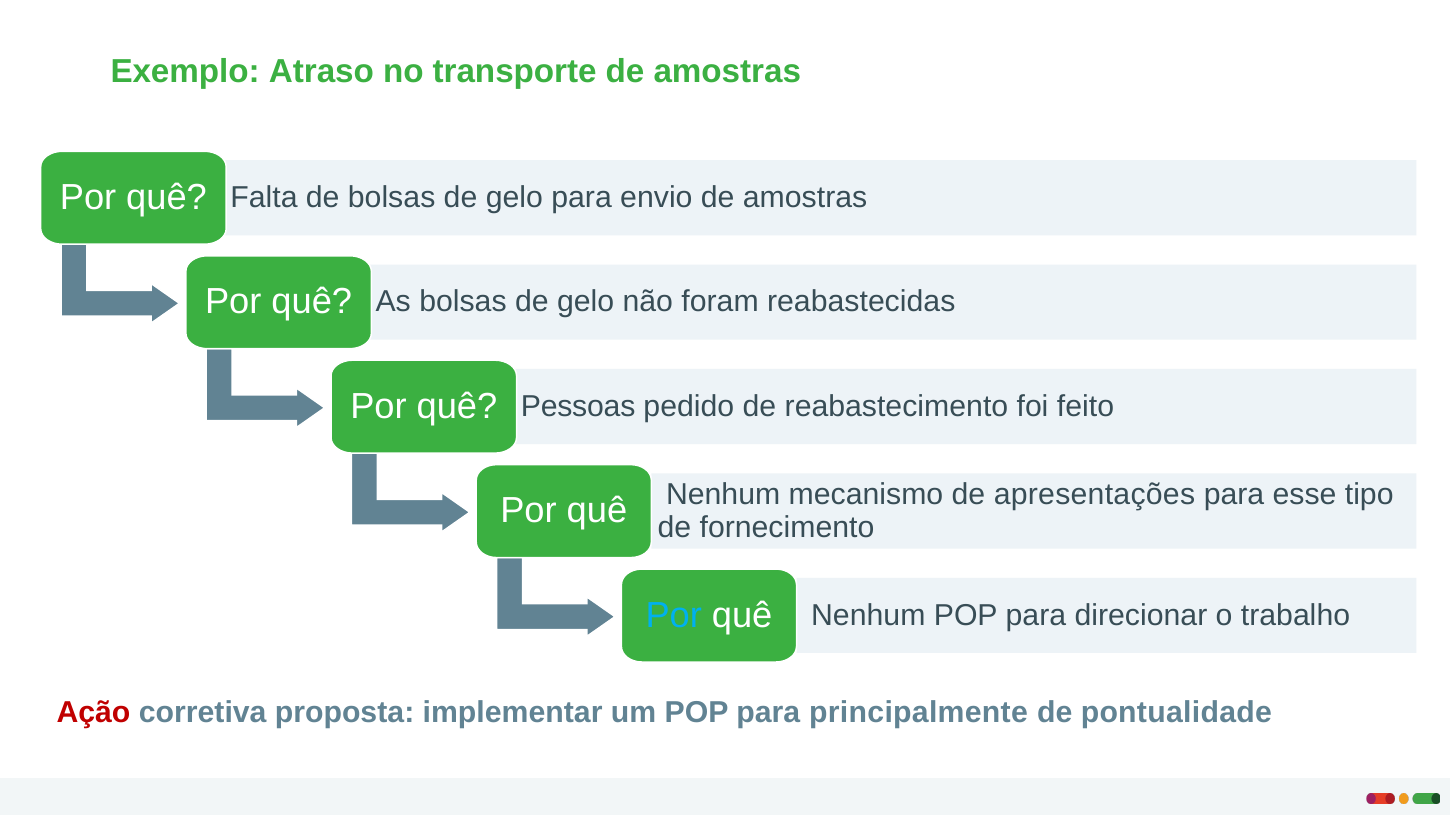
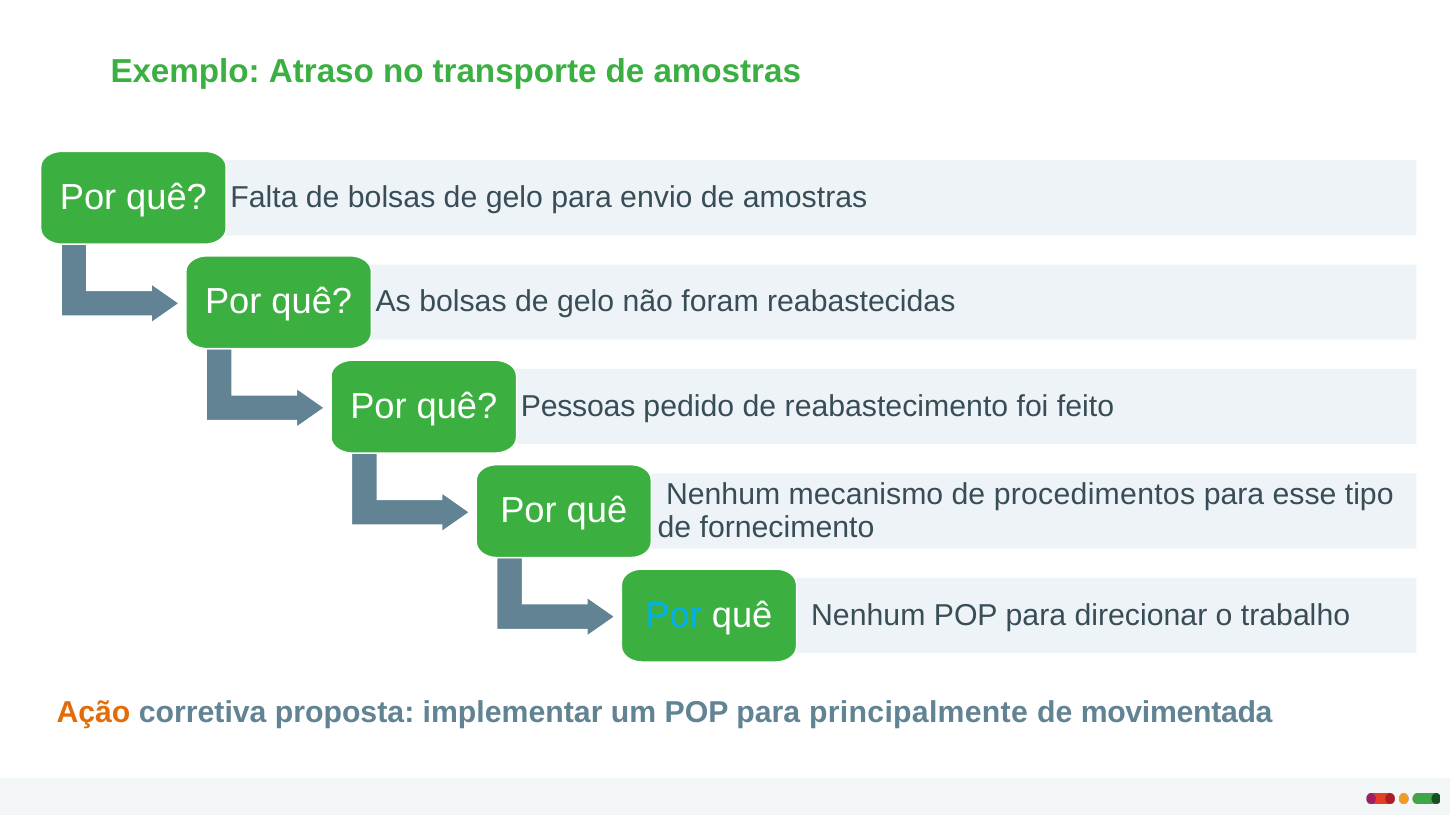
apresentações: apresentações -> procedimentos
Ação colour: red -> orange
pontualidade: pontualidade -> movimentada
